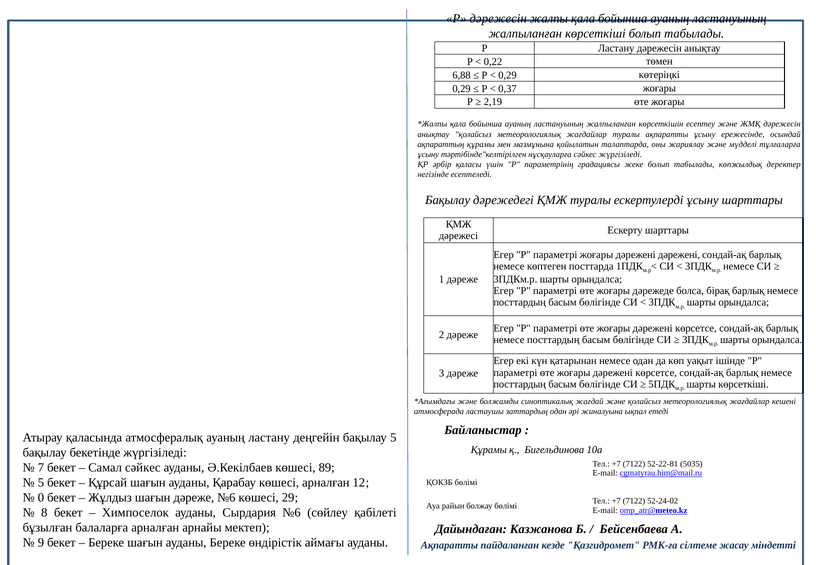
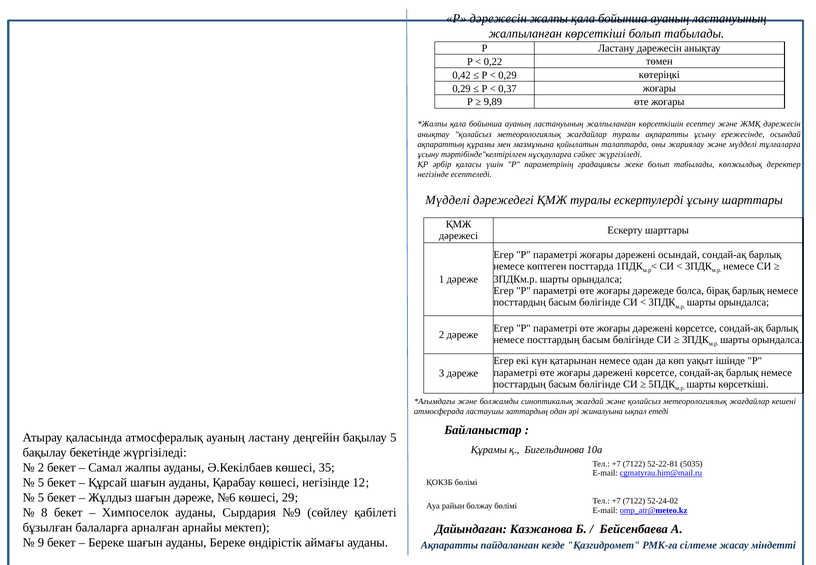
6,88: 6,88 -> 0,42
2,19: 2,19 -> 9,89
Бақылау at (448, 200): Бақылау -> Мүдделі
дәрежені дәрежені: дәрежені -> осындай
7 at (41, 467): 7 -> 2
Самал сәйкес: сәйкес -> жалпы
89: 89 -> 35
көшесі арналған: арналған -> негізінде
0 at (41, 498): 0 -> 5
Сырдария №6: №6 -> №9
